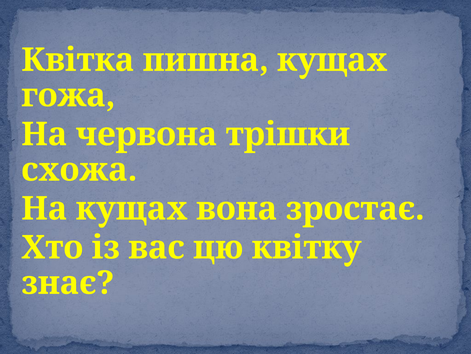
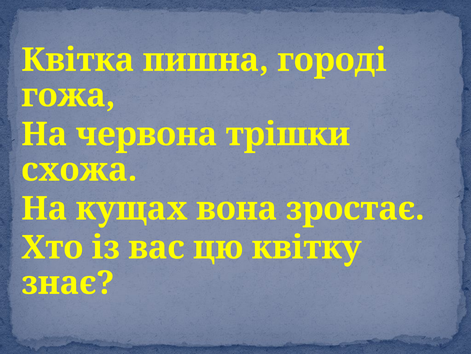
пишна кущах: кущах -> городі
